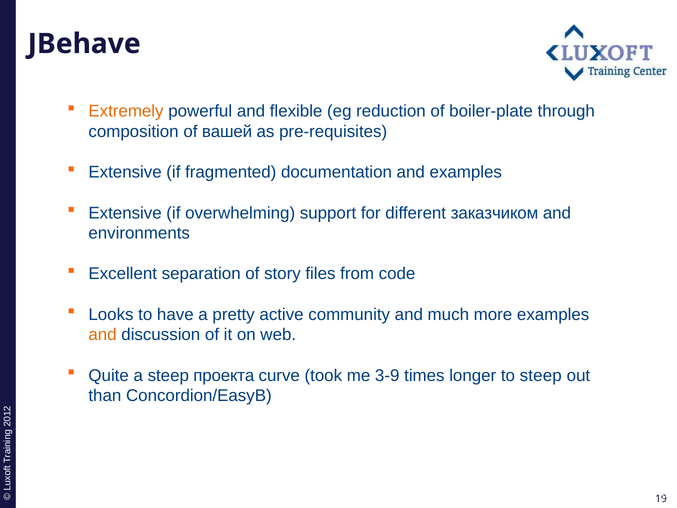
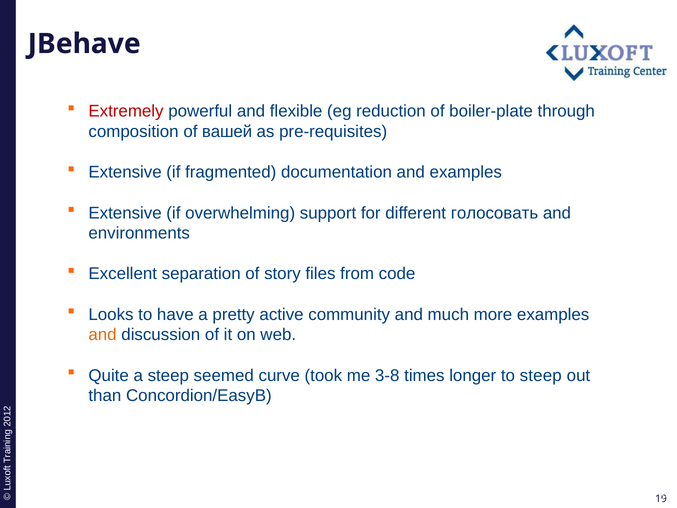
Extremely colour: orange -> red
заказчиком: заказчиком -> голосовать
проекта: проекта -> seemed
3-9: 3-9 -> 3-8
